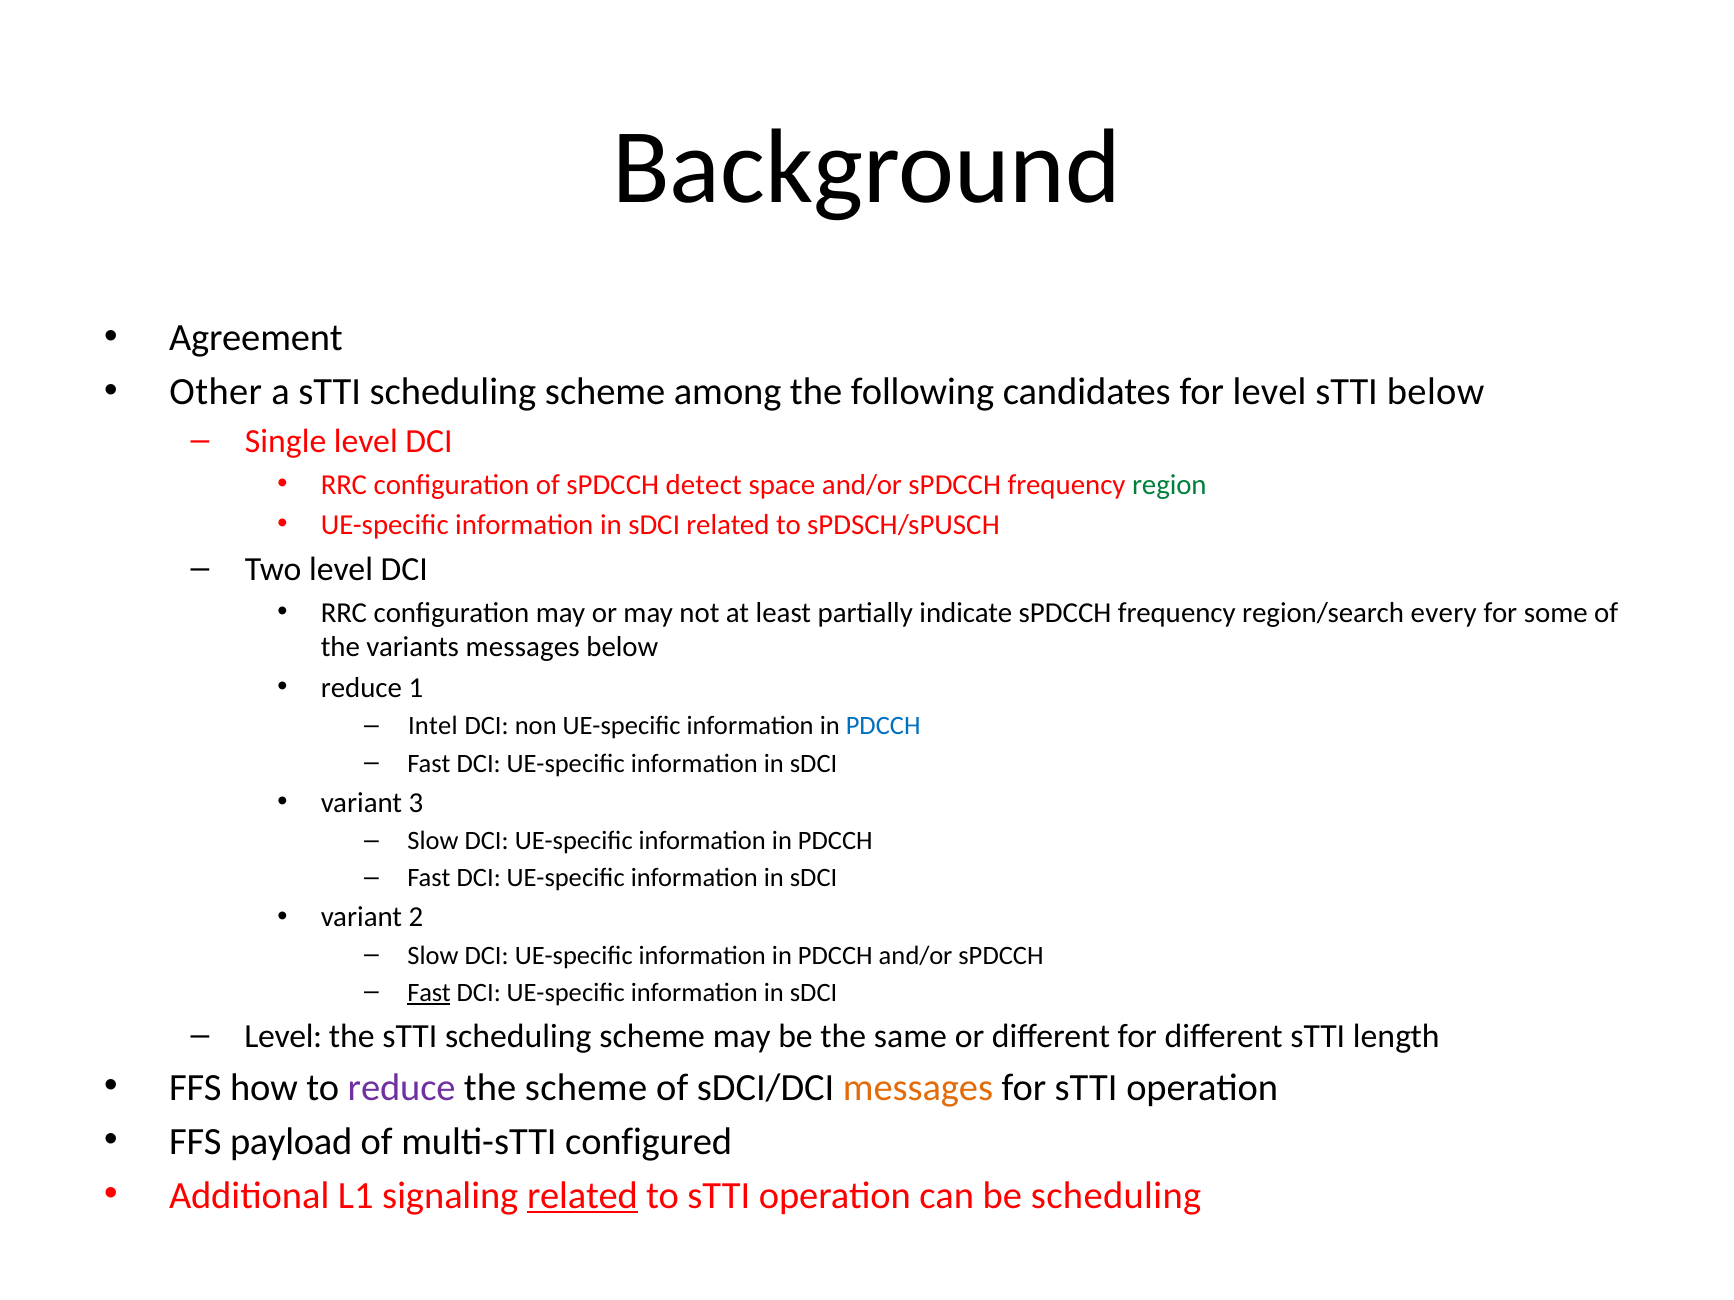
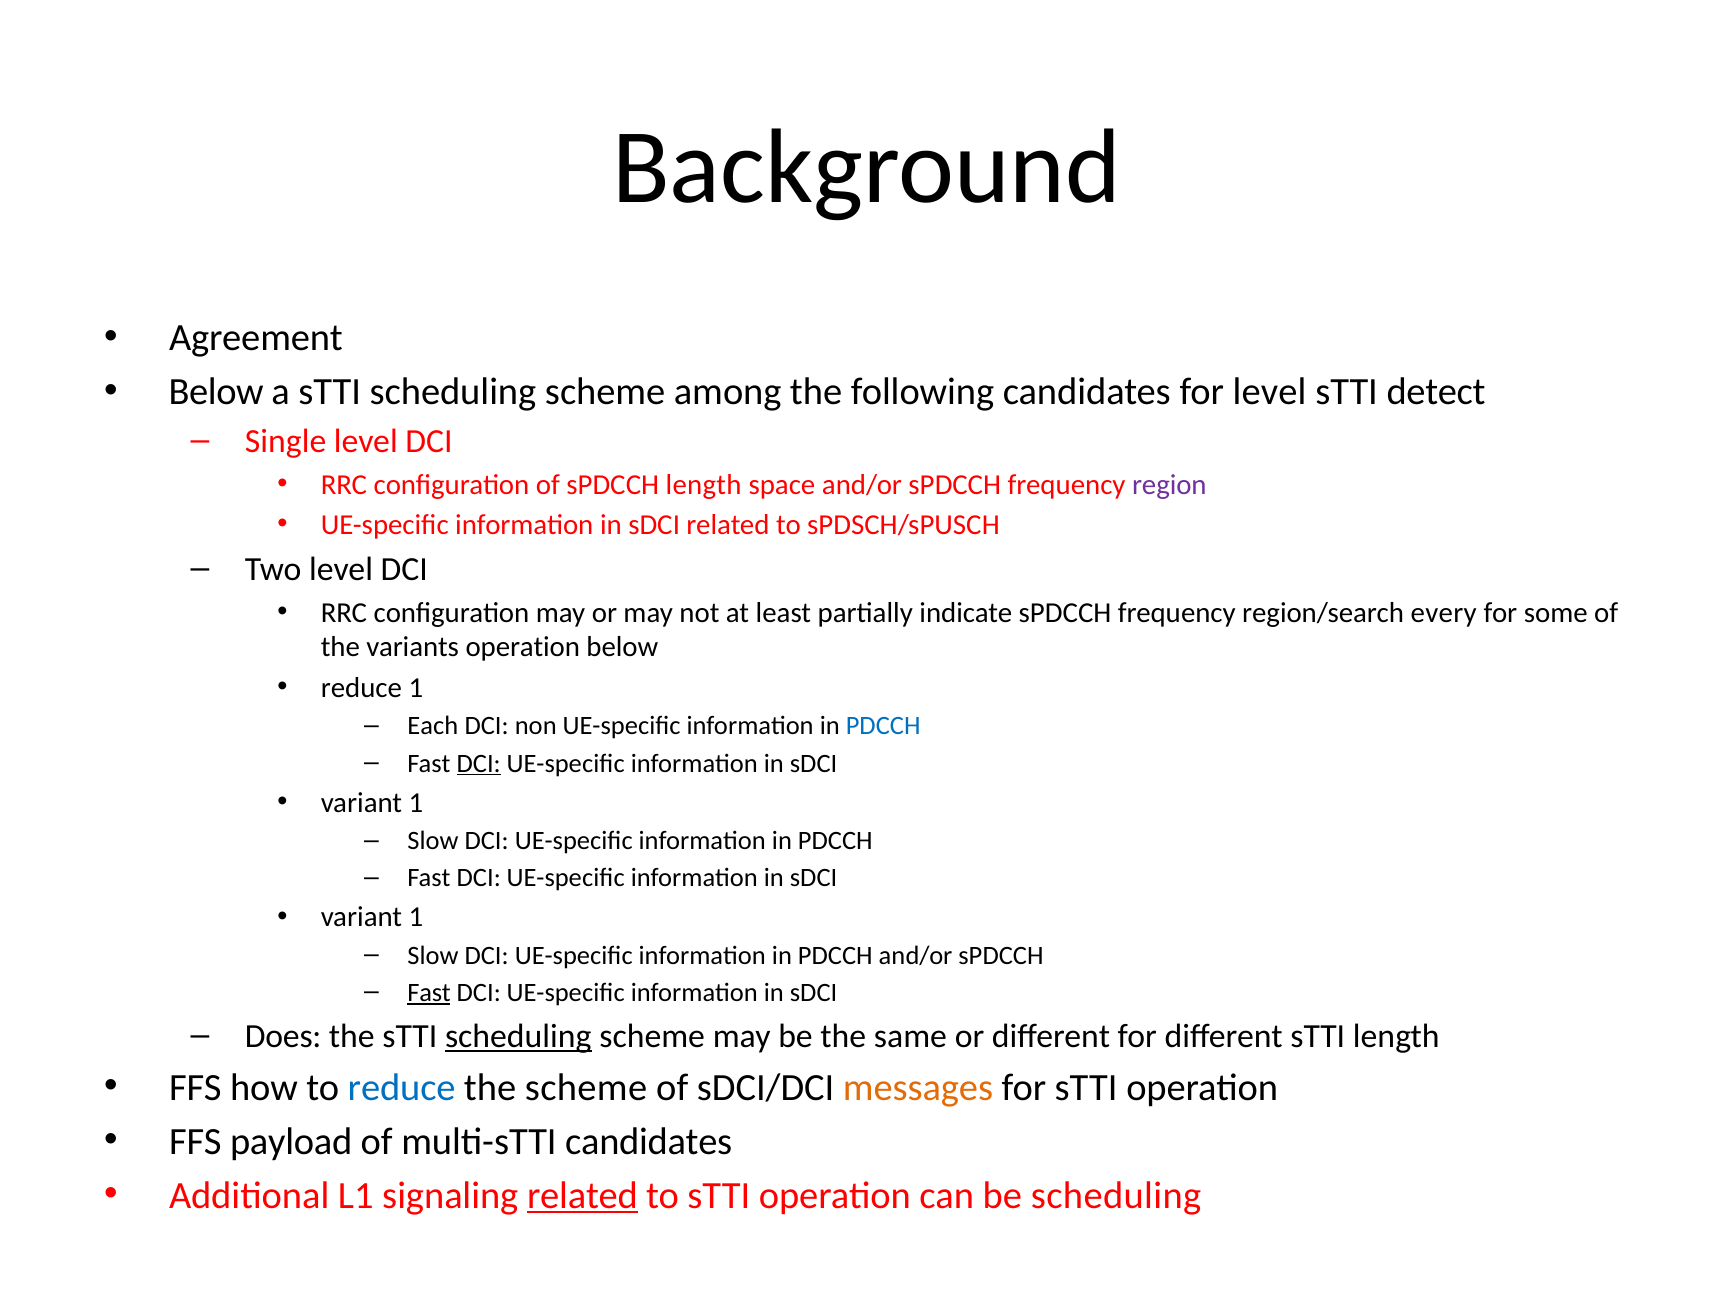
Other at (216, 392): Other -> Below
sTTI below: below -> detect
sPDCCH detect: detect -> length
region colour: green -> purple
variants messages: messages -> operation
Intel: Intel -> Each
DCI at (479, 764) underline: none -> present
3 at (416, 803): 3 -> 1
2 at (416, 918): 2 -> 1
Level at (283, 1037): Level -> Does
scheduling at (518, 1037) underline: none -> present
reduce at (402, 1088) colour: purple -> blue
multi-sTTI configured: configured -> candidates
